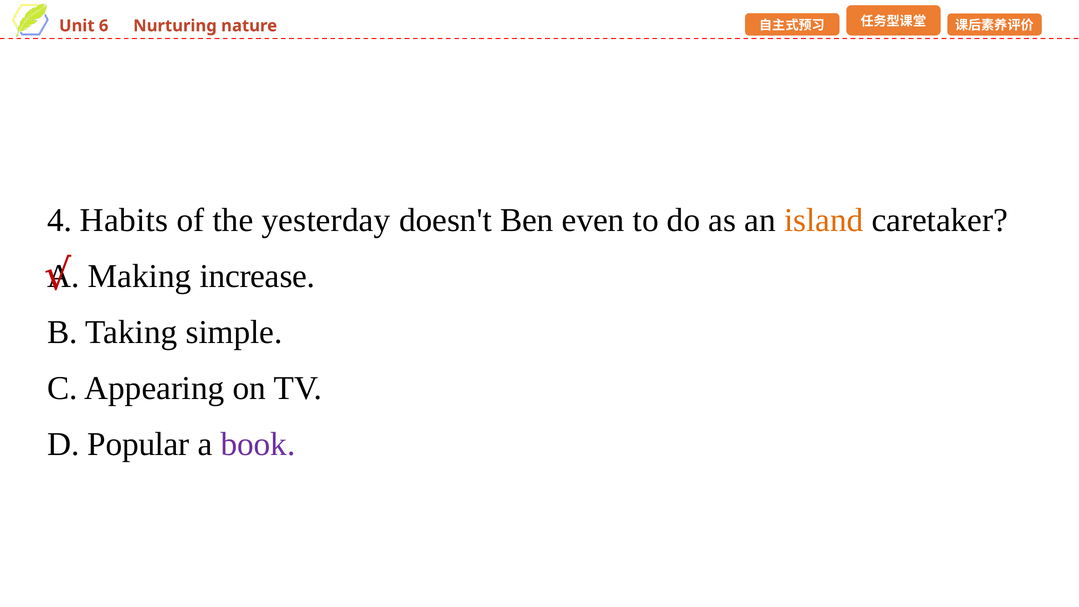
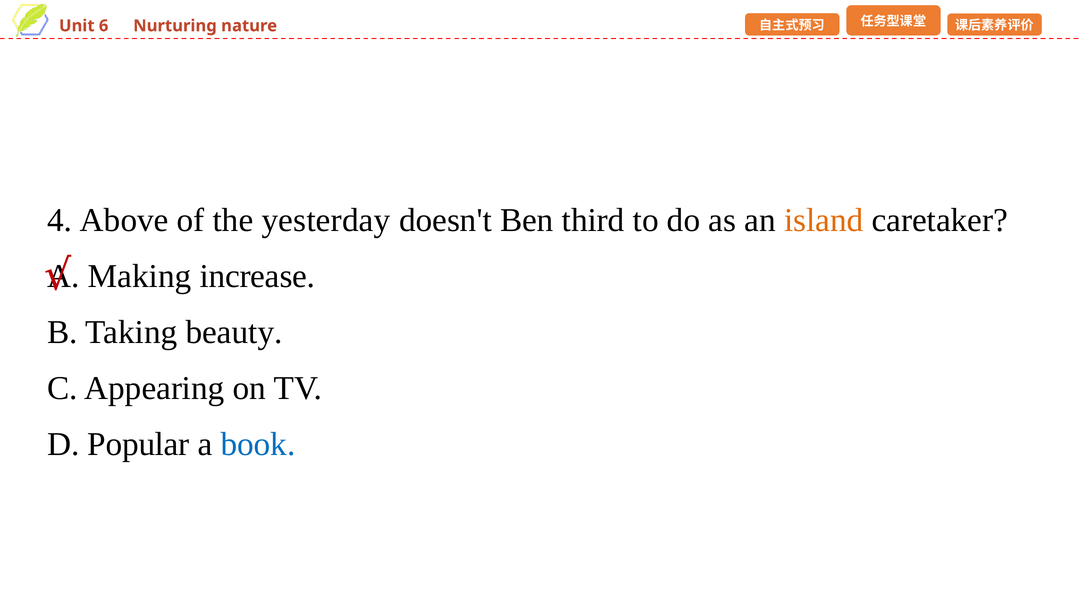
Habits: Habits -> Above
even: even -> third
simple: simple -> beauty
book colour: purple -> blue
